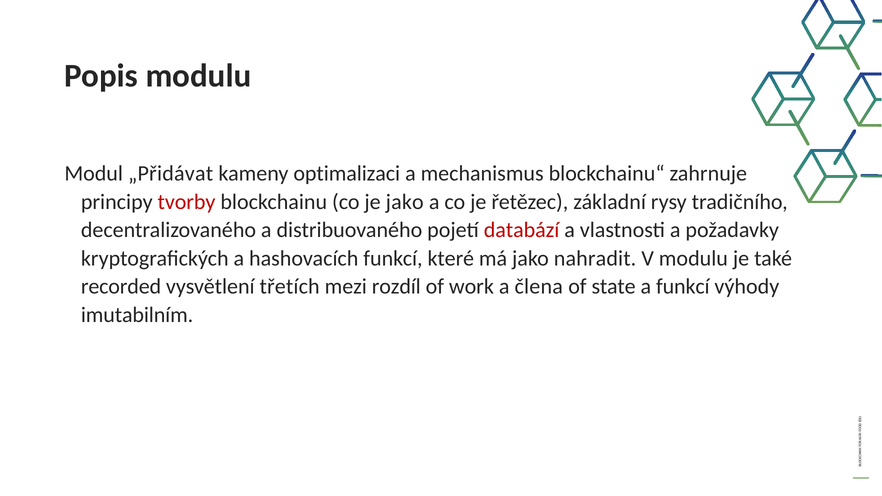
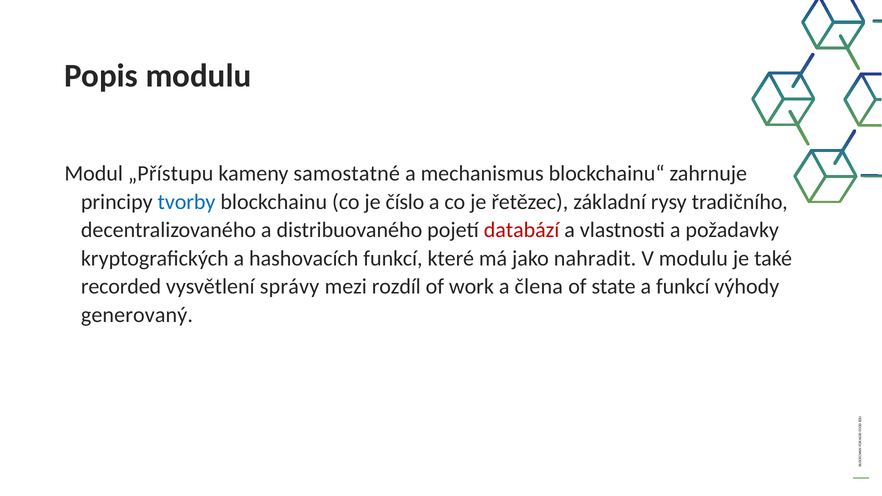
„Přidávat: „Přidávat -> „Přístupu
optimalizaci: optimalizaci -> samostatné
tvorby colour: red -> blue
je jako: jako -> číslo
třetích: třetích -> správy
imutabilním: imutabilním -> generovaný
